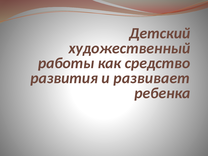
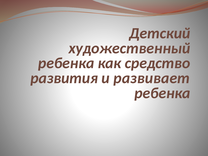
работы at (66, 63): работы -> ребенка
